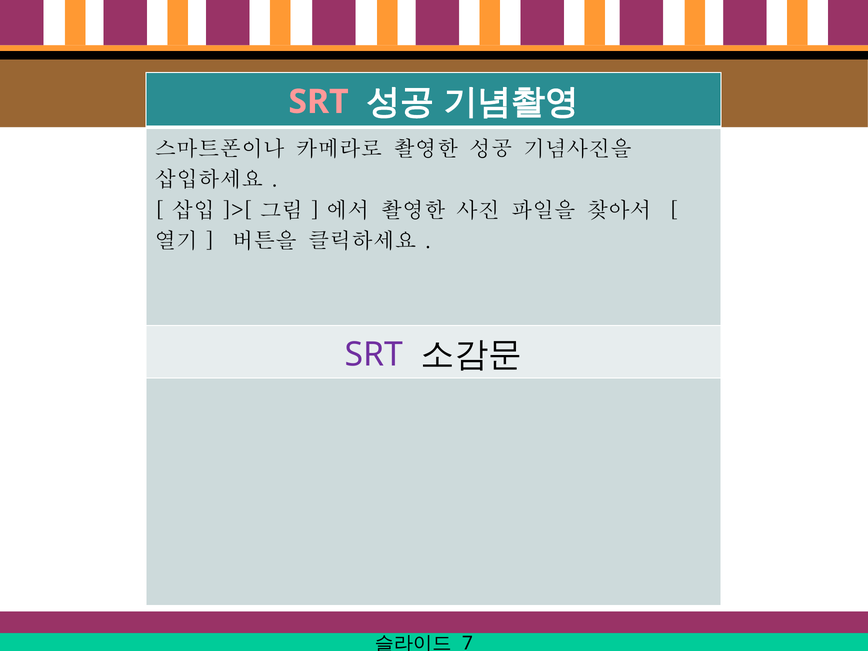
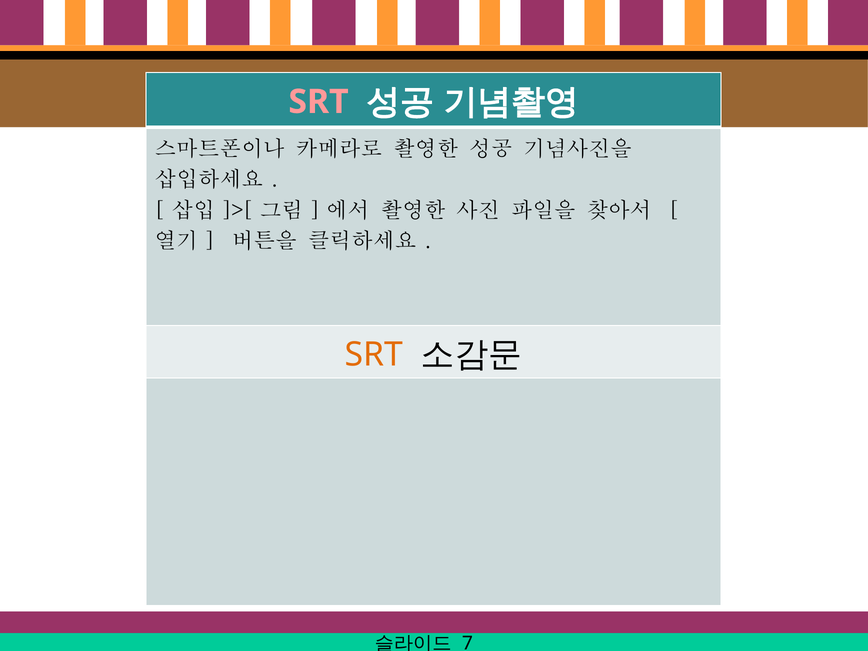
SRT at (374, 355) colour: purple -> orange
